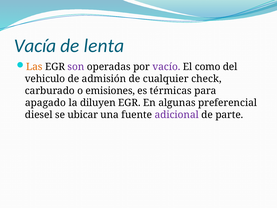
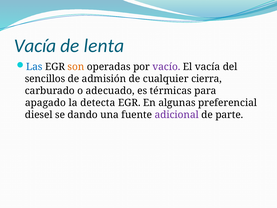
Las colour: orange -> blue
son colour: purple -> orange
El como: como -> vacía
vehiculo: vehiculo -> sencillos
check: check -> cierra
emisiones: emisiones -> adecuado
diluyen: diluyen -> detecta
ubicar: ubicar -> dando
